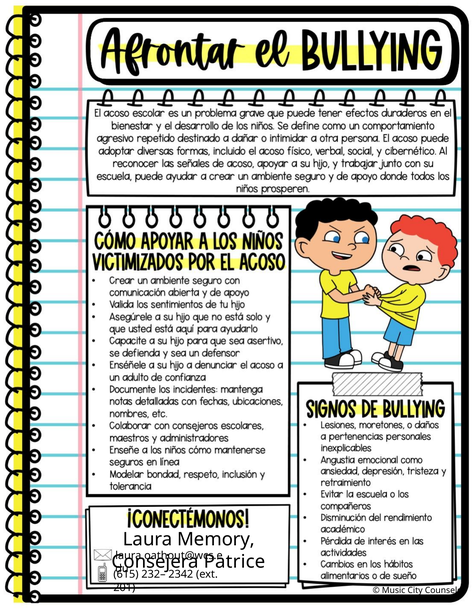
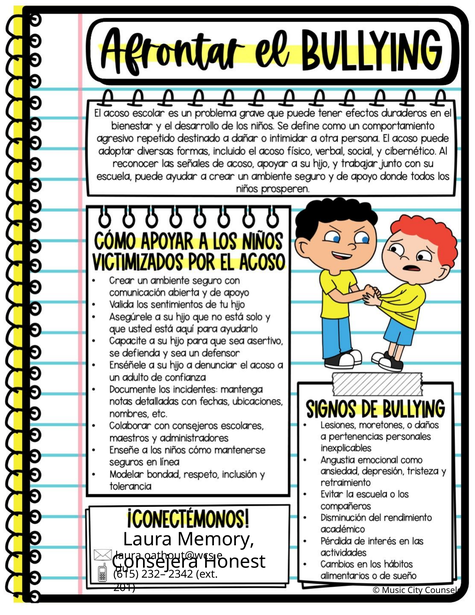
Patrice: Patrice -> Honest
